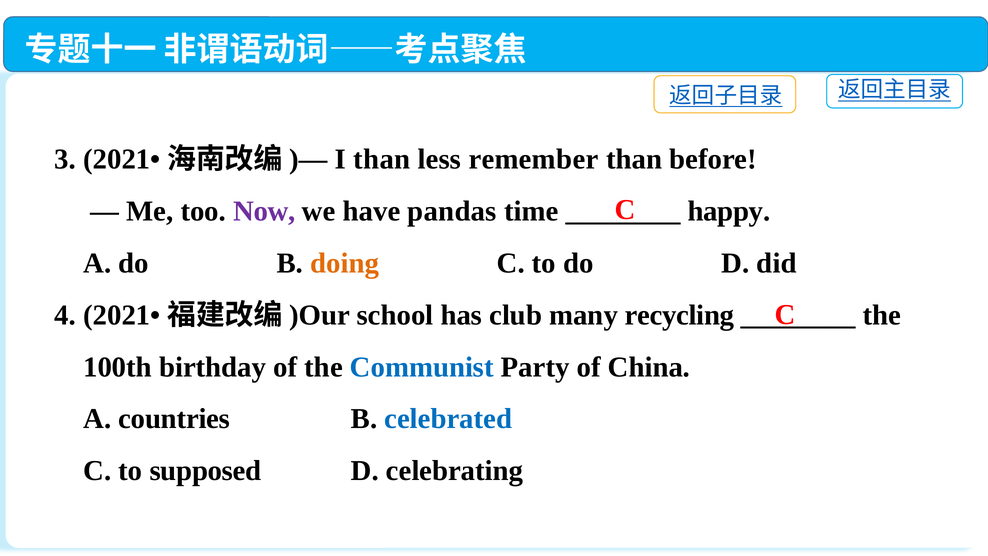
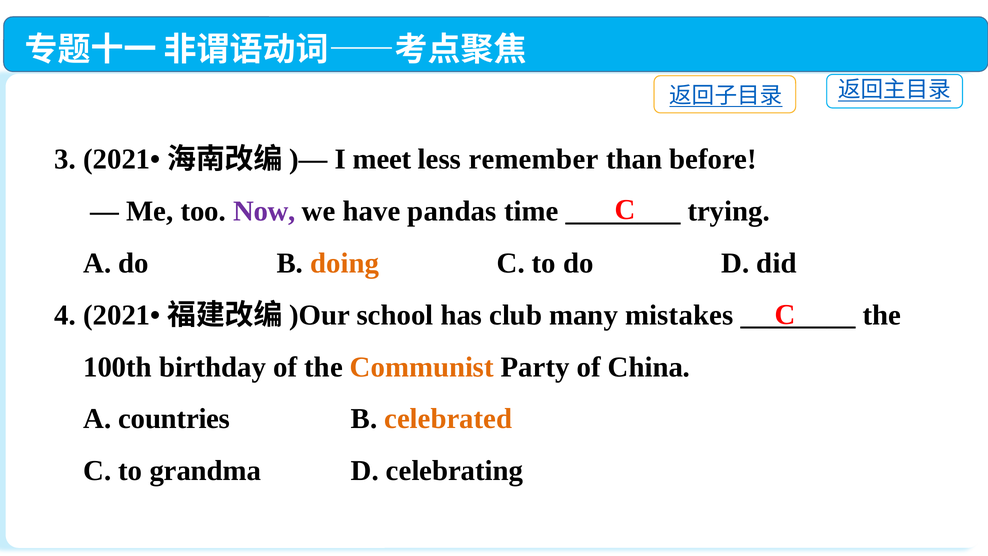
I than: than -> meet
happy: happy -> trying
recycling: recycling -> mistakes
Communist colour: blue -> orange
celebrated colour: blue -> orange
supposed: supposed -> grandma
